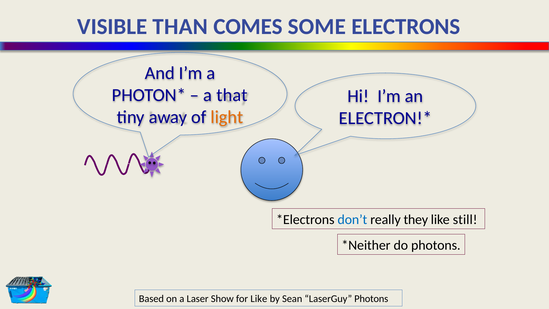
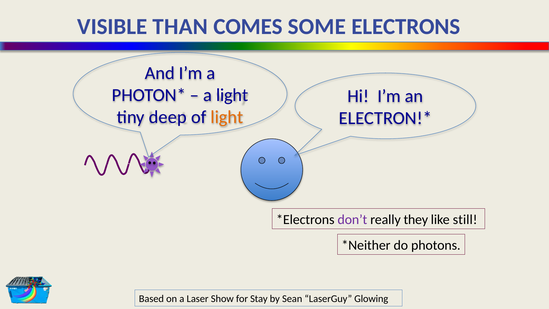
a that: that -> light
away: away -> deep
don’t colour: blue -> purple
for Like: Like -> Stay
LaserGuy Photons: Photons -> Glowing
